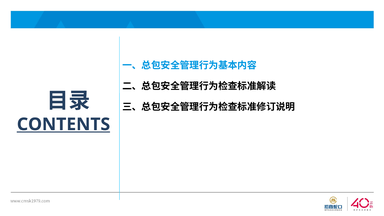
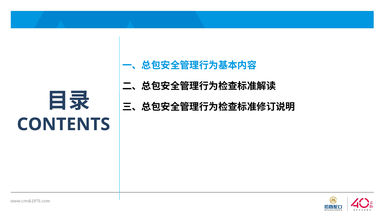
CONTENTS underline: present -> none
